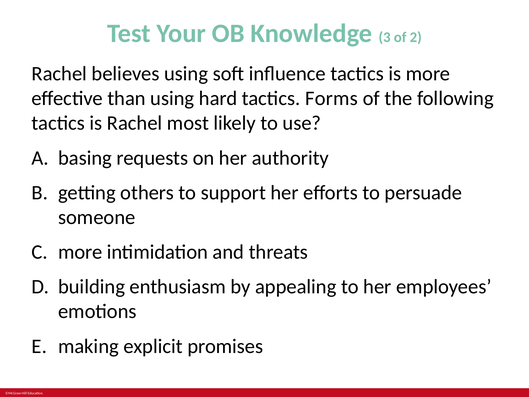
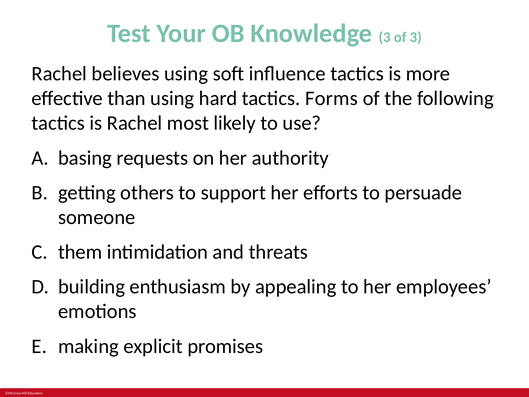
of 2: 2 -> 3
more at (80, 252): more -> them
